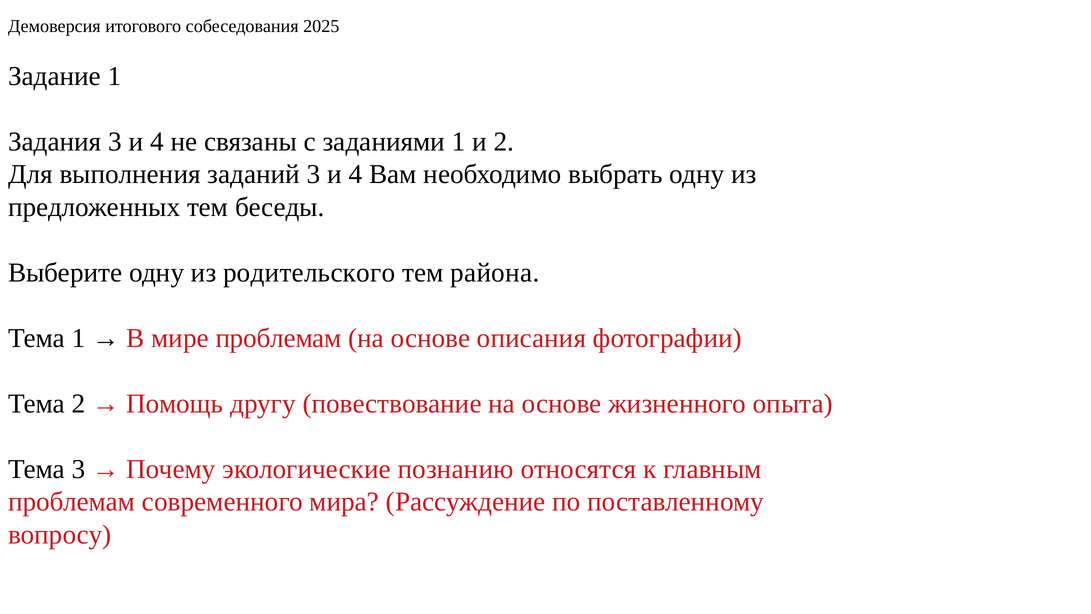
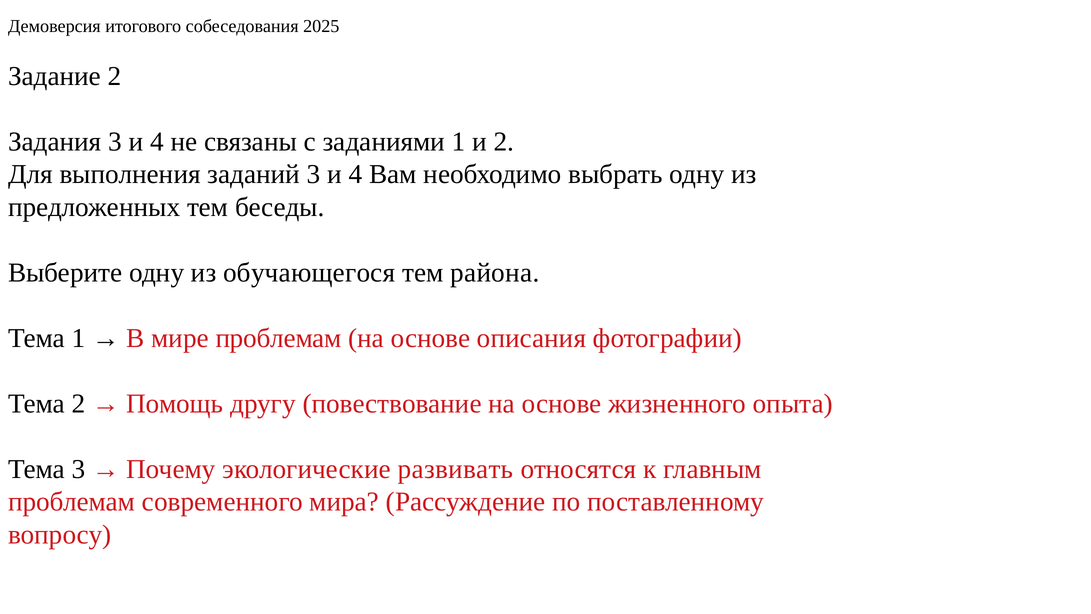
Задание 1: 1 -> 2
родительского: родительского -> обучающегося
познанию: познанию -> развивать
